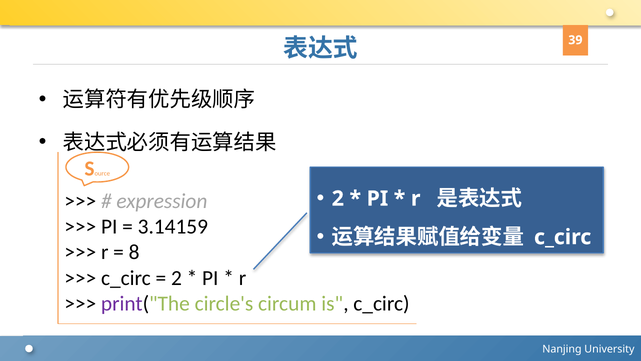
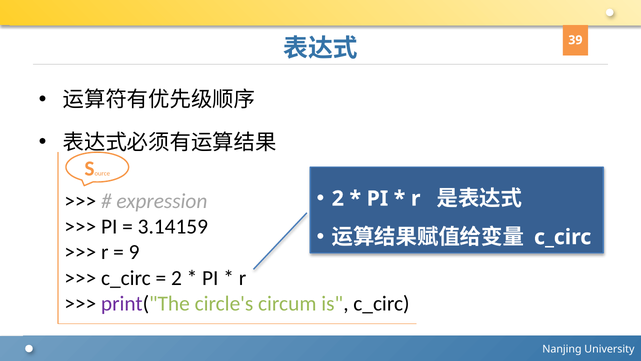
8: 8 -> 9
